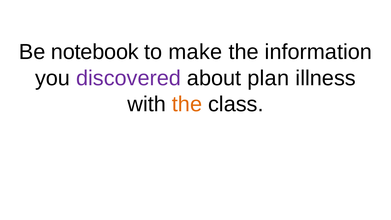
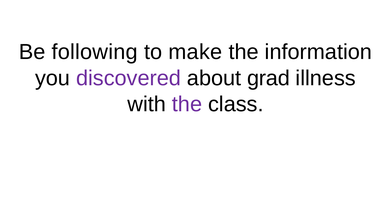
notebook: notebook -> following
plan: plan -> grad
the at (187, 104) colour: orange -> purple
